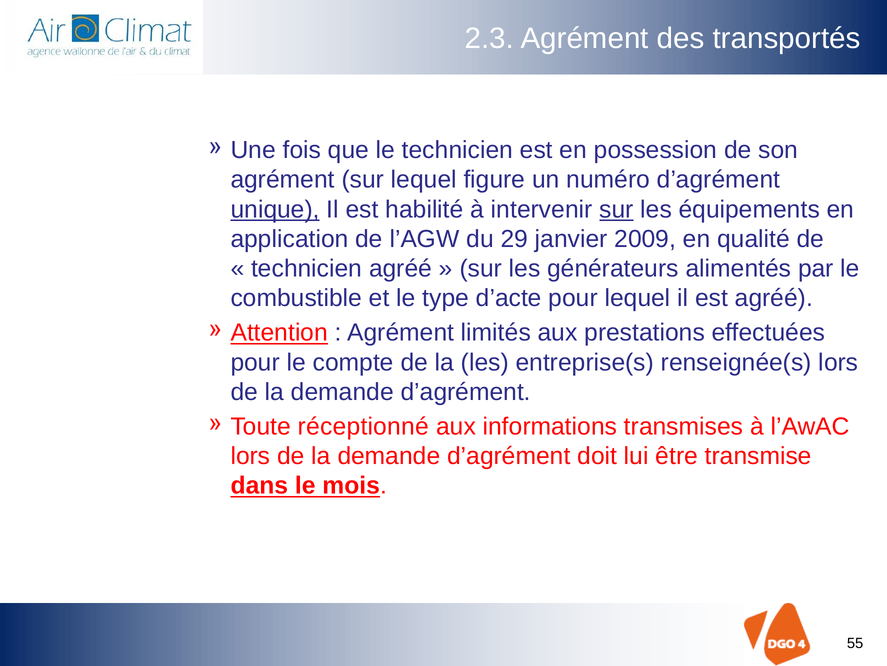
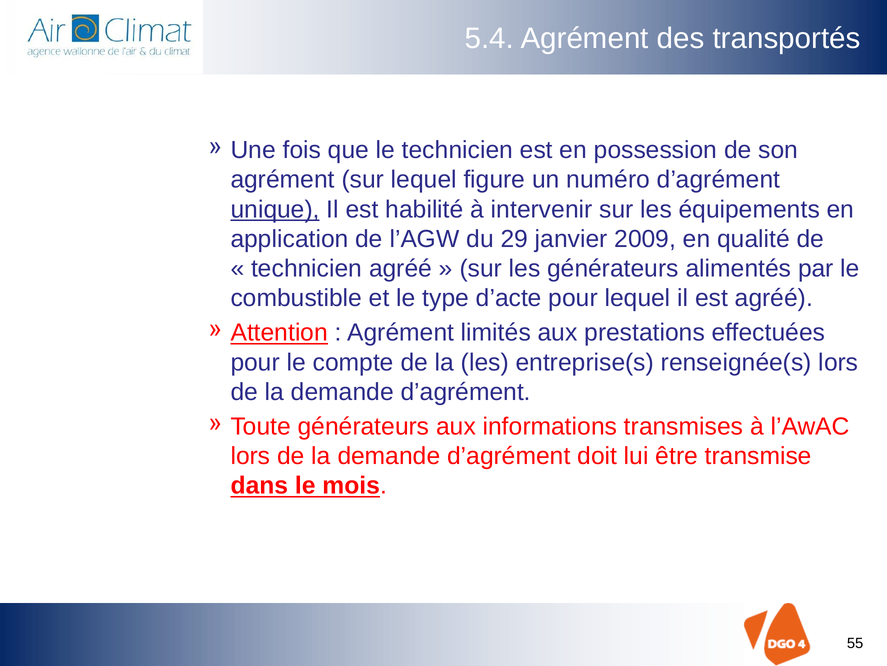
2.3: 2.3 -> 5.4
sur at (616, 209) underline: present -> none
Toute réceptionné: réceptionné -> générateurs
